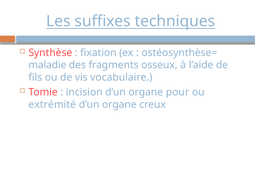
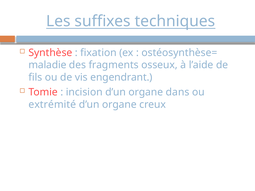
vocabulaire: vocabulaire -> engendrant
pour: pour -> dans
